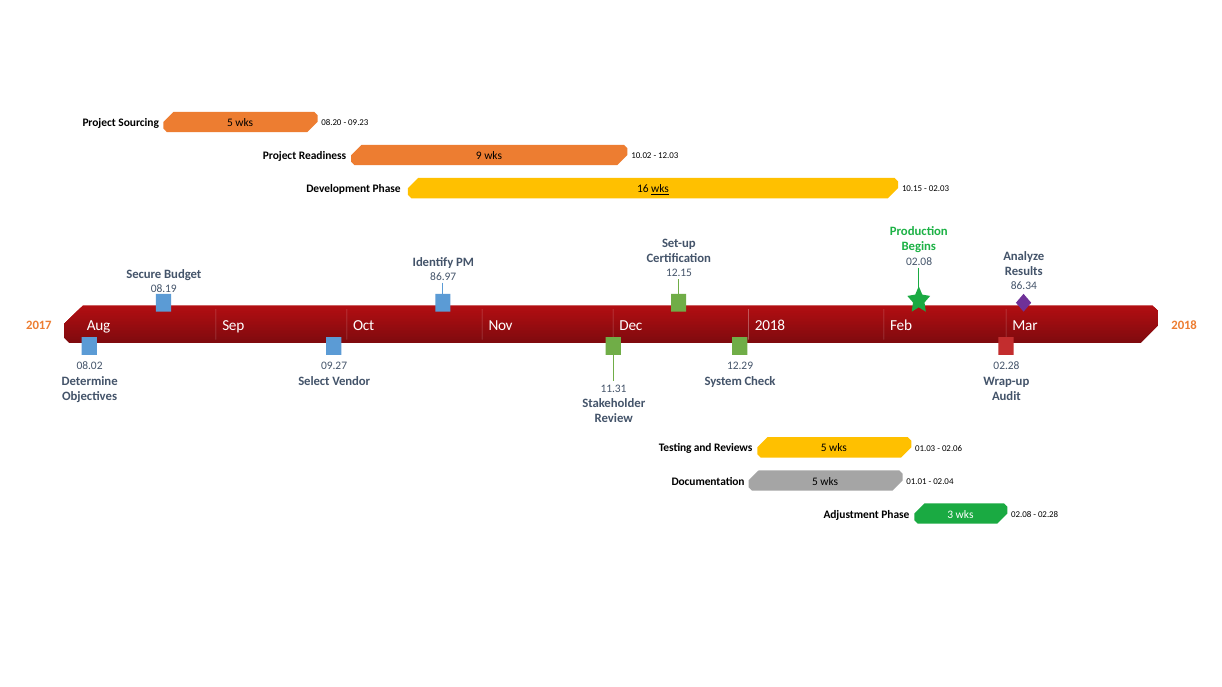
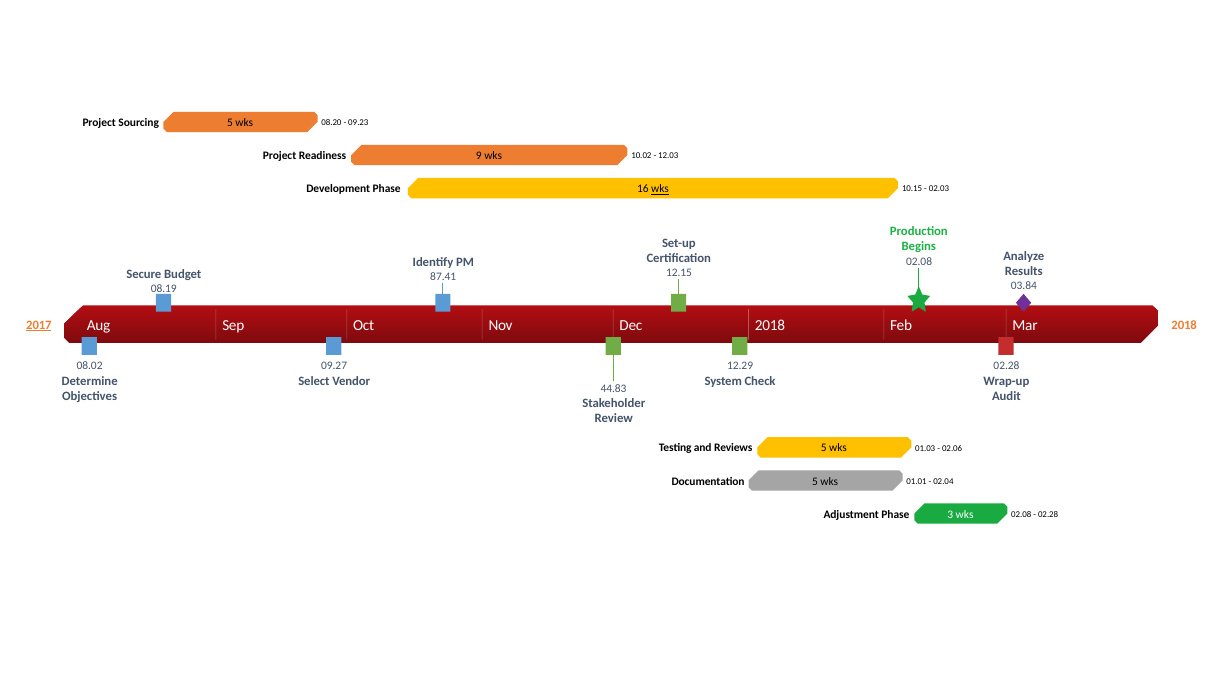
86.97: 86.97 -> 87.41
86.34: 86.34 -> 03.84
2017 underline: none -> present
11.31: 11.31 -> 44.83
